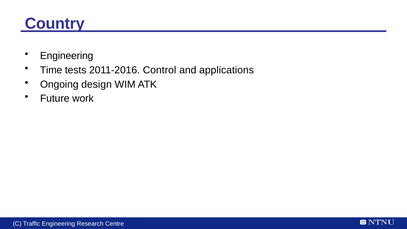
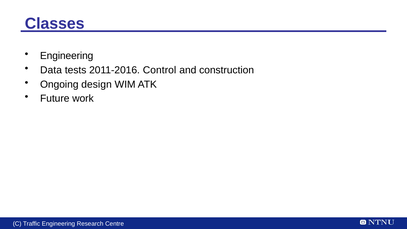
Country: Country -> Classes
Time: Time -> Data
applications: applications -> construction
